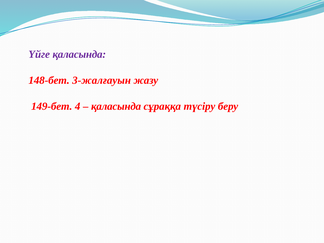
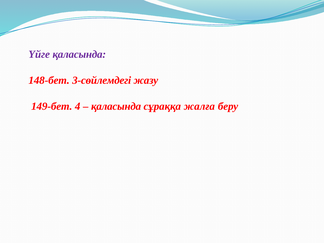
3-жалғауын: 3-жалғауын -> 3-сөйлемдегі
түсіру: түсіру -> жалға
